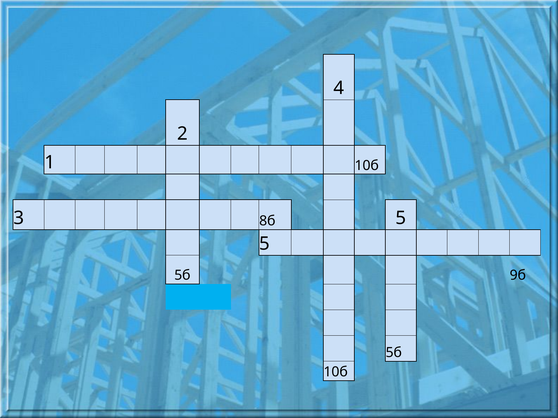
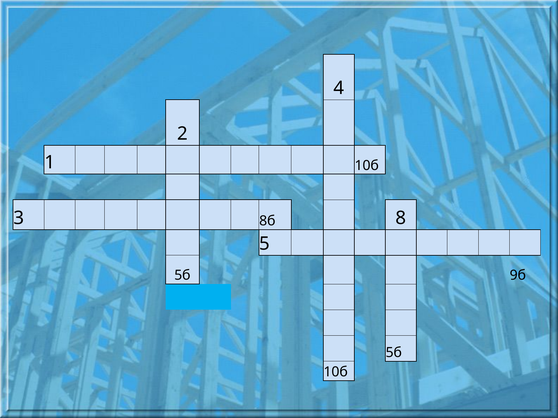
5 at (401, 218): 5 -> 8
